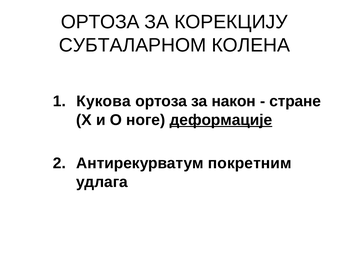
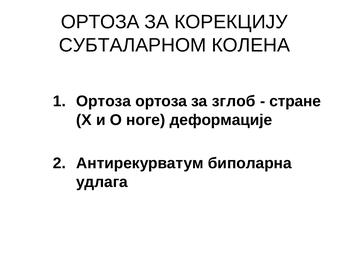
Кукова at (104, 101): Кукова -> Ортоза
након: након -> зглоб
деформације underline: present -> none
покретним: покретним -> биполарна
